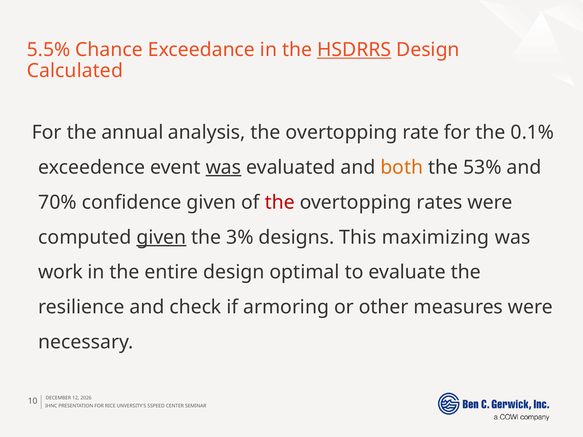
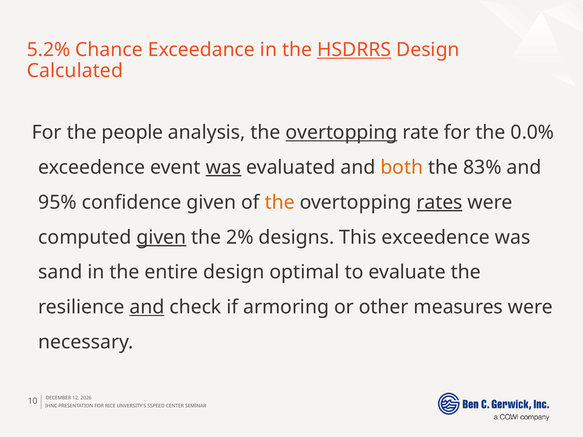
5.5%: 5.5% -> 5.2%
annual: annual -> people
overtopping at (341, 132) underline: none -> present
0.1%: 0.1% -> 0.0%
53%: 53% -> 83%
70%: 70% -> 95%
the at (280, 202) colour: red -> orange
rates underline: none -> present
3%: 3% -> 2%
This maximizing: maximizing -> exceedence
work: work -> sand
and at (147, 307) underline: none -> present
